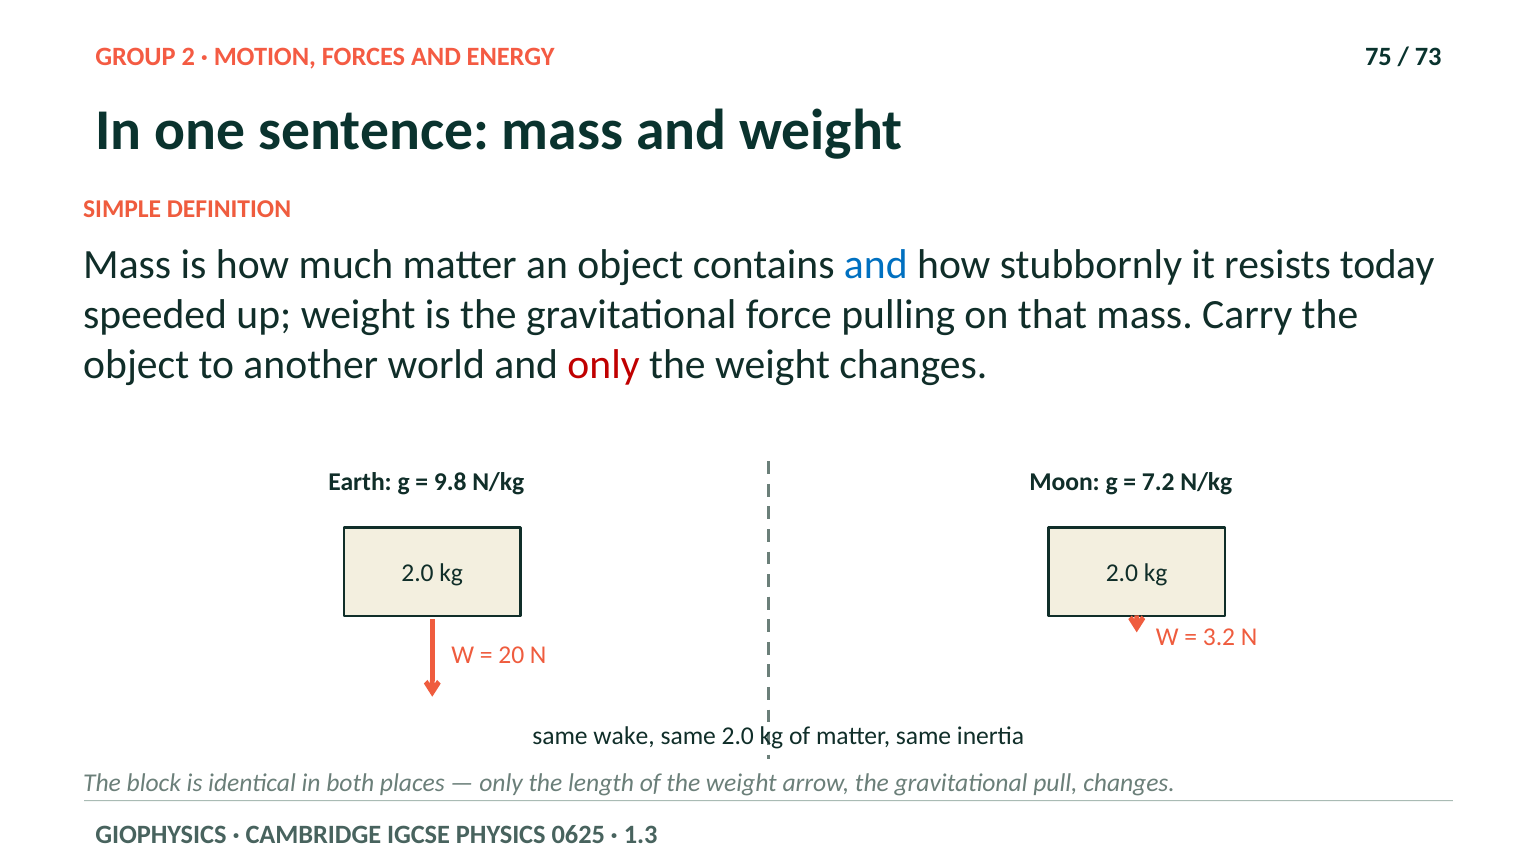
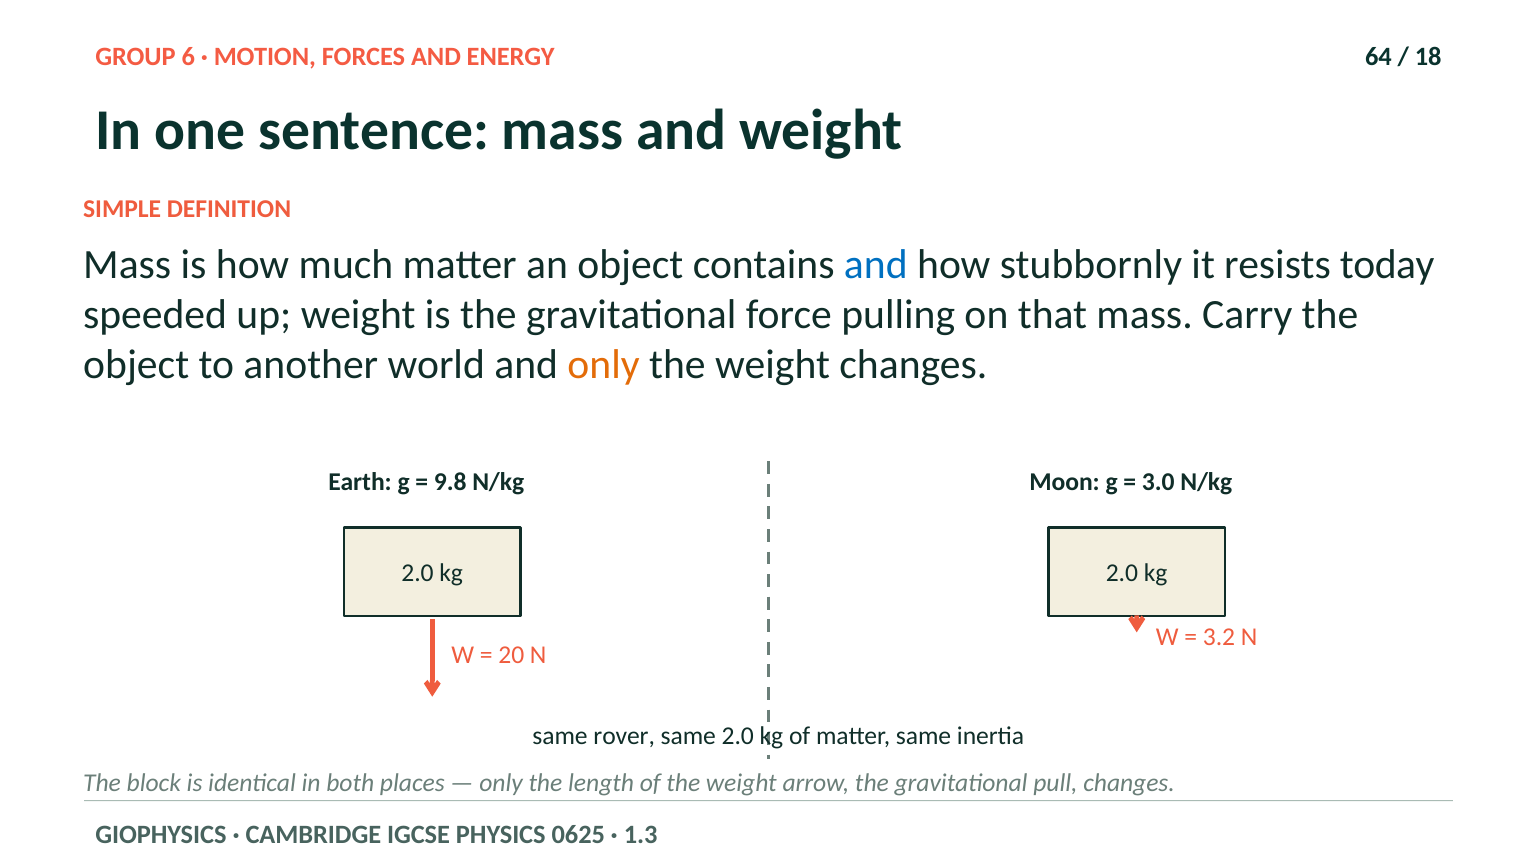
2: 2 -> 6
75: 75 -> 64
73: 73 -> 18
only at (604, 365) colour: red -> orange
7.2: 7.2 -> 3.0
wake: wake -> rover
